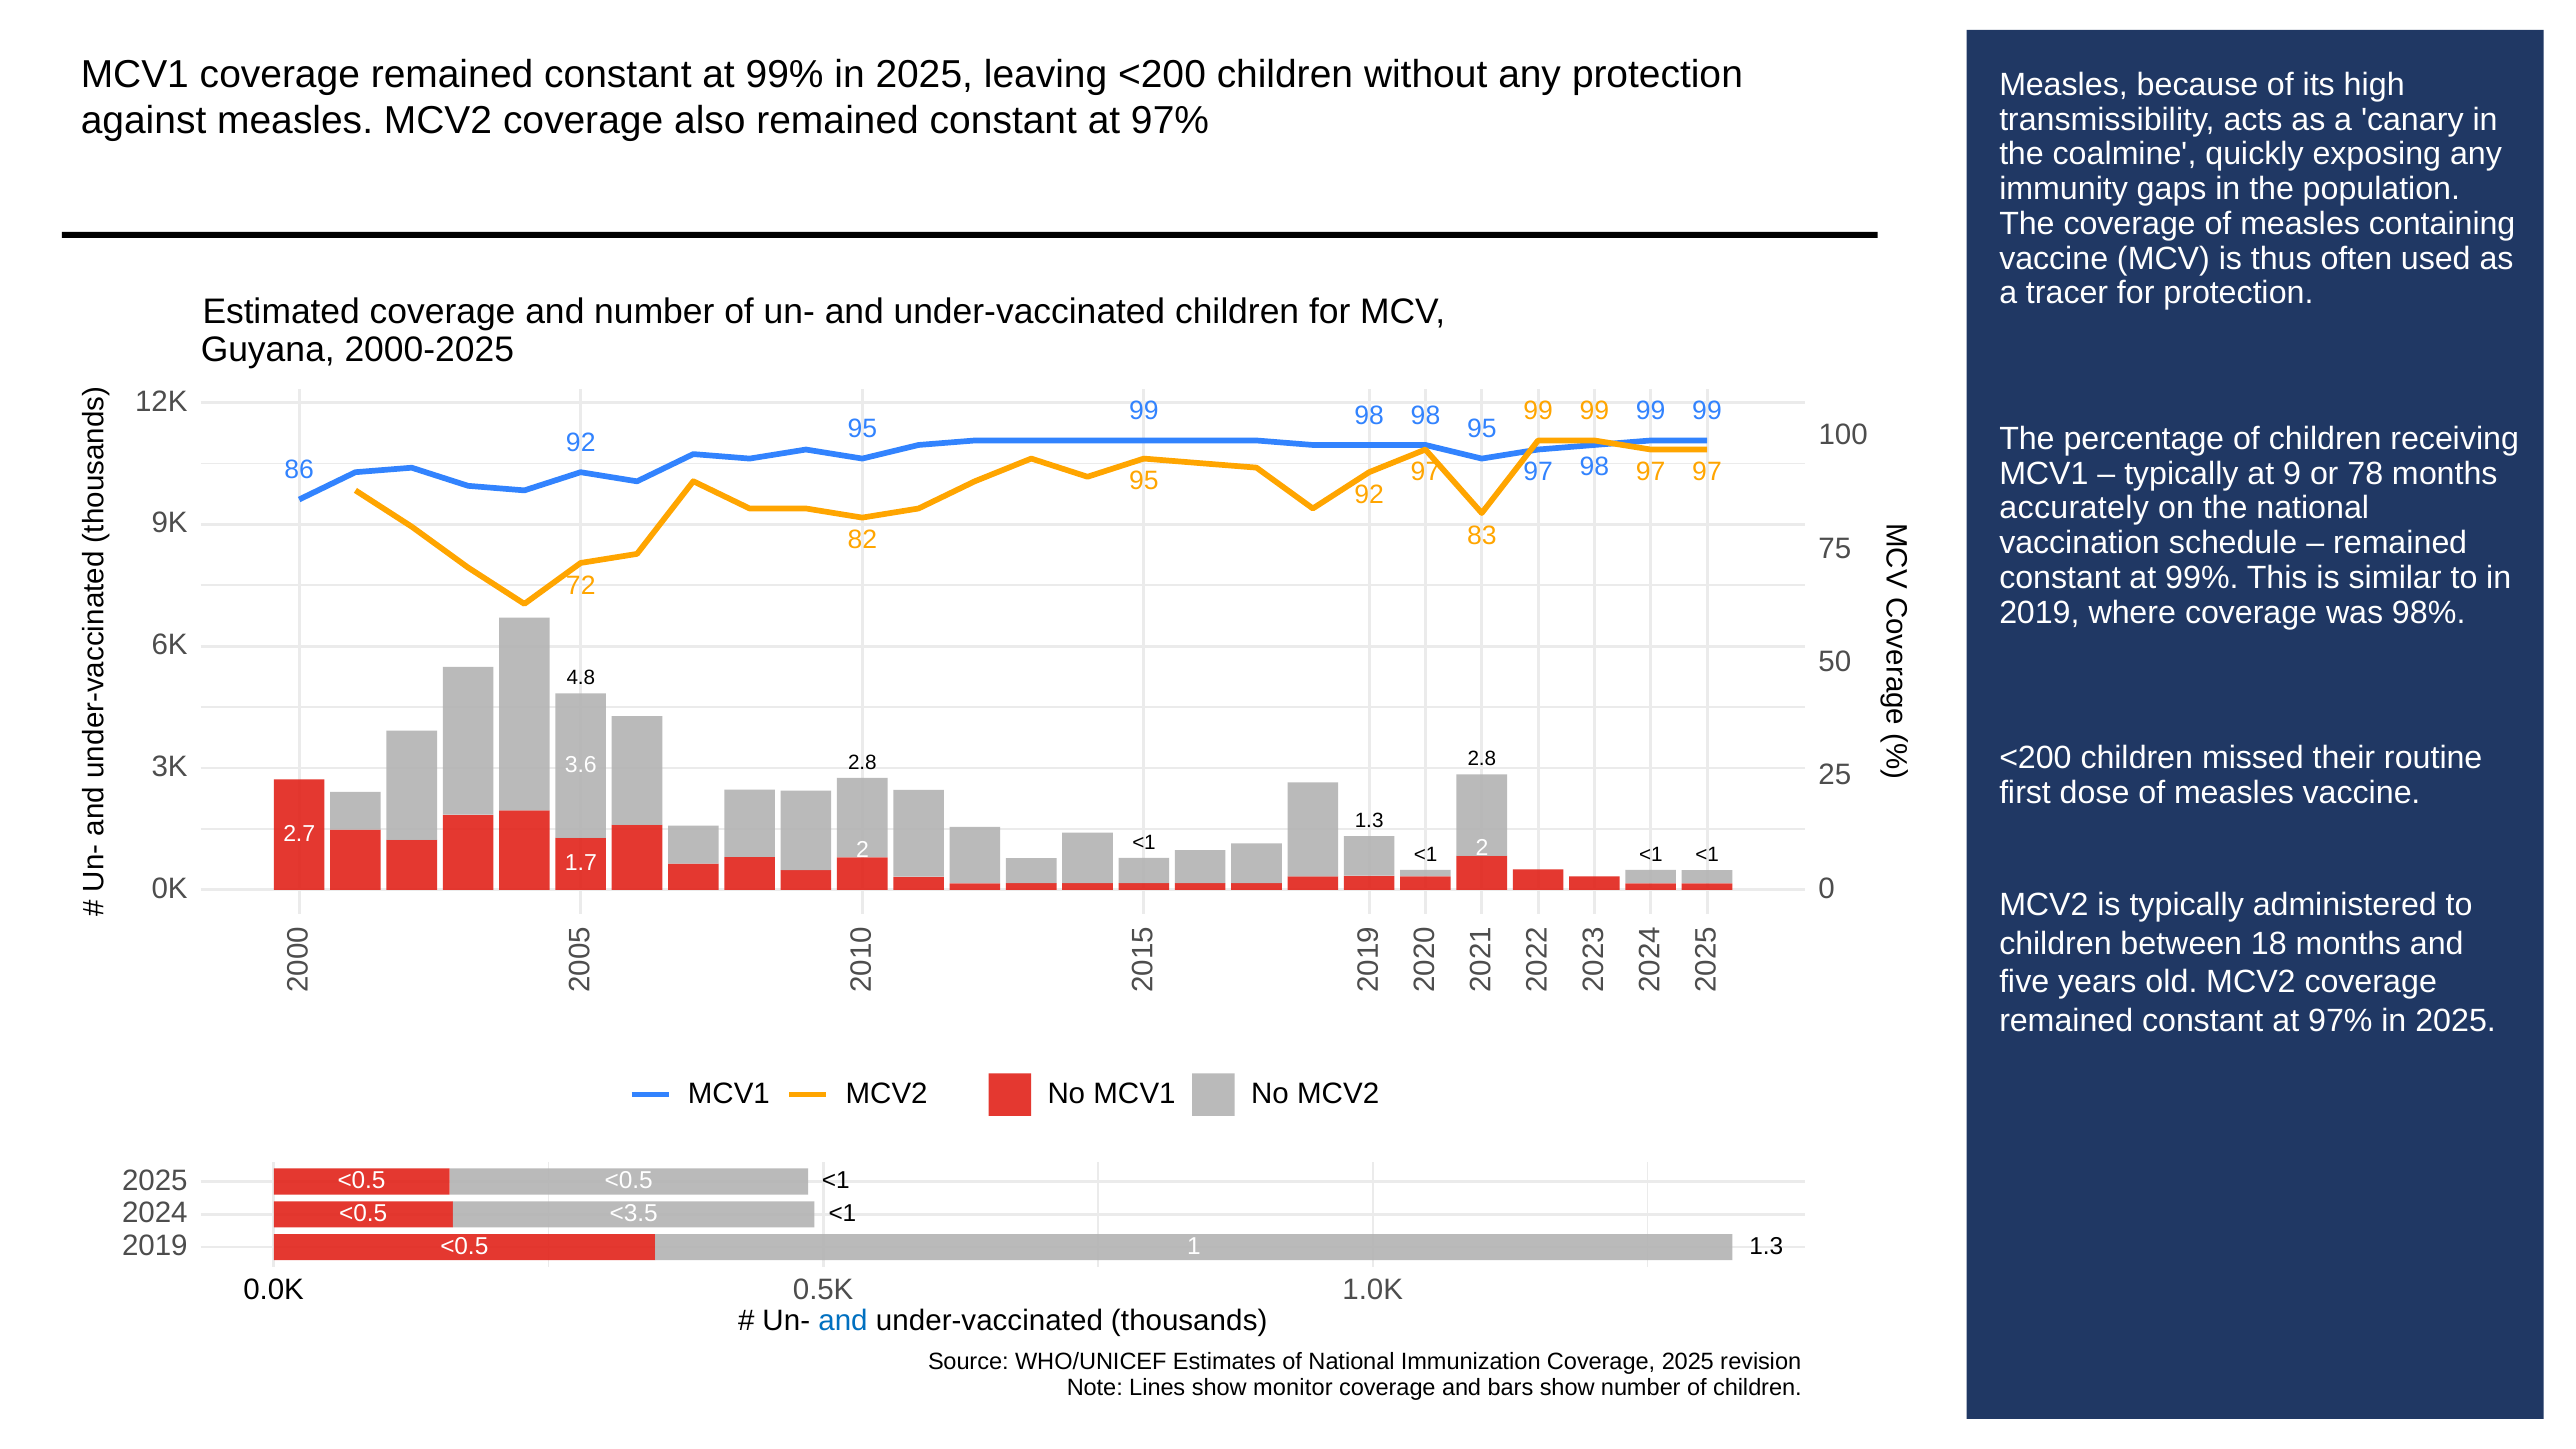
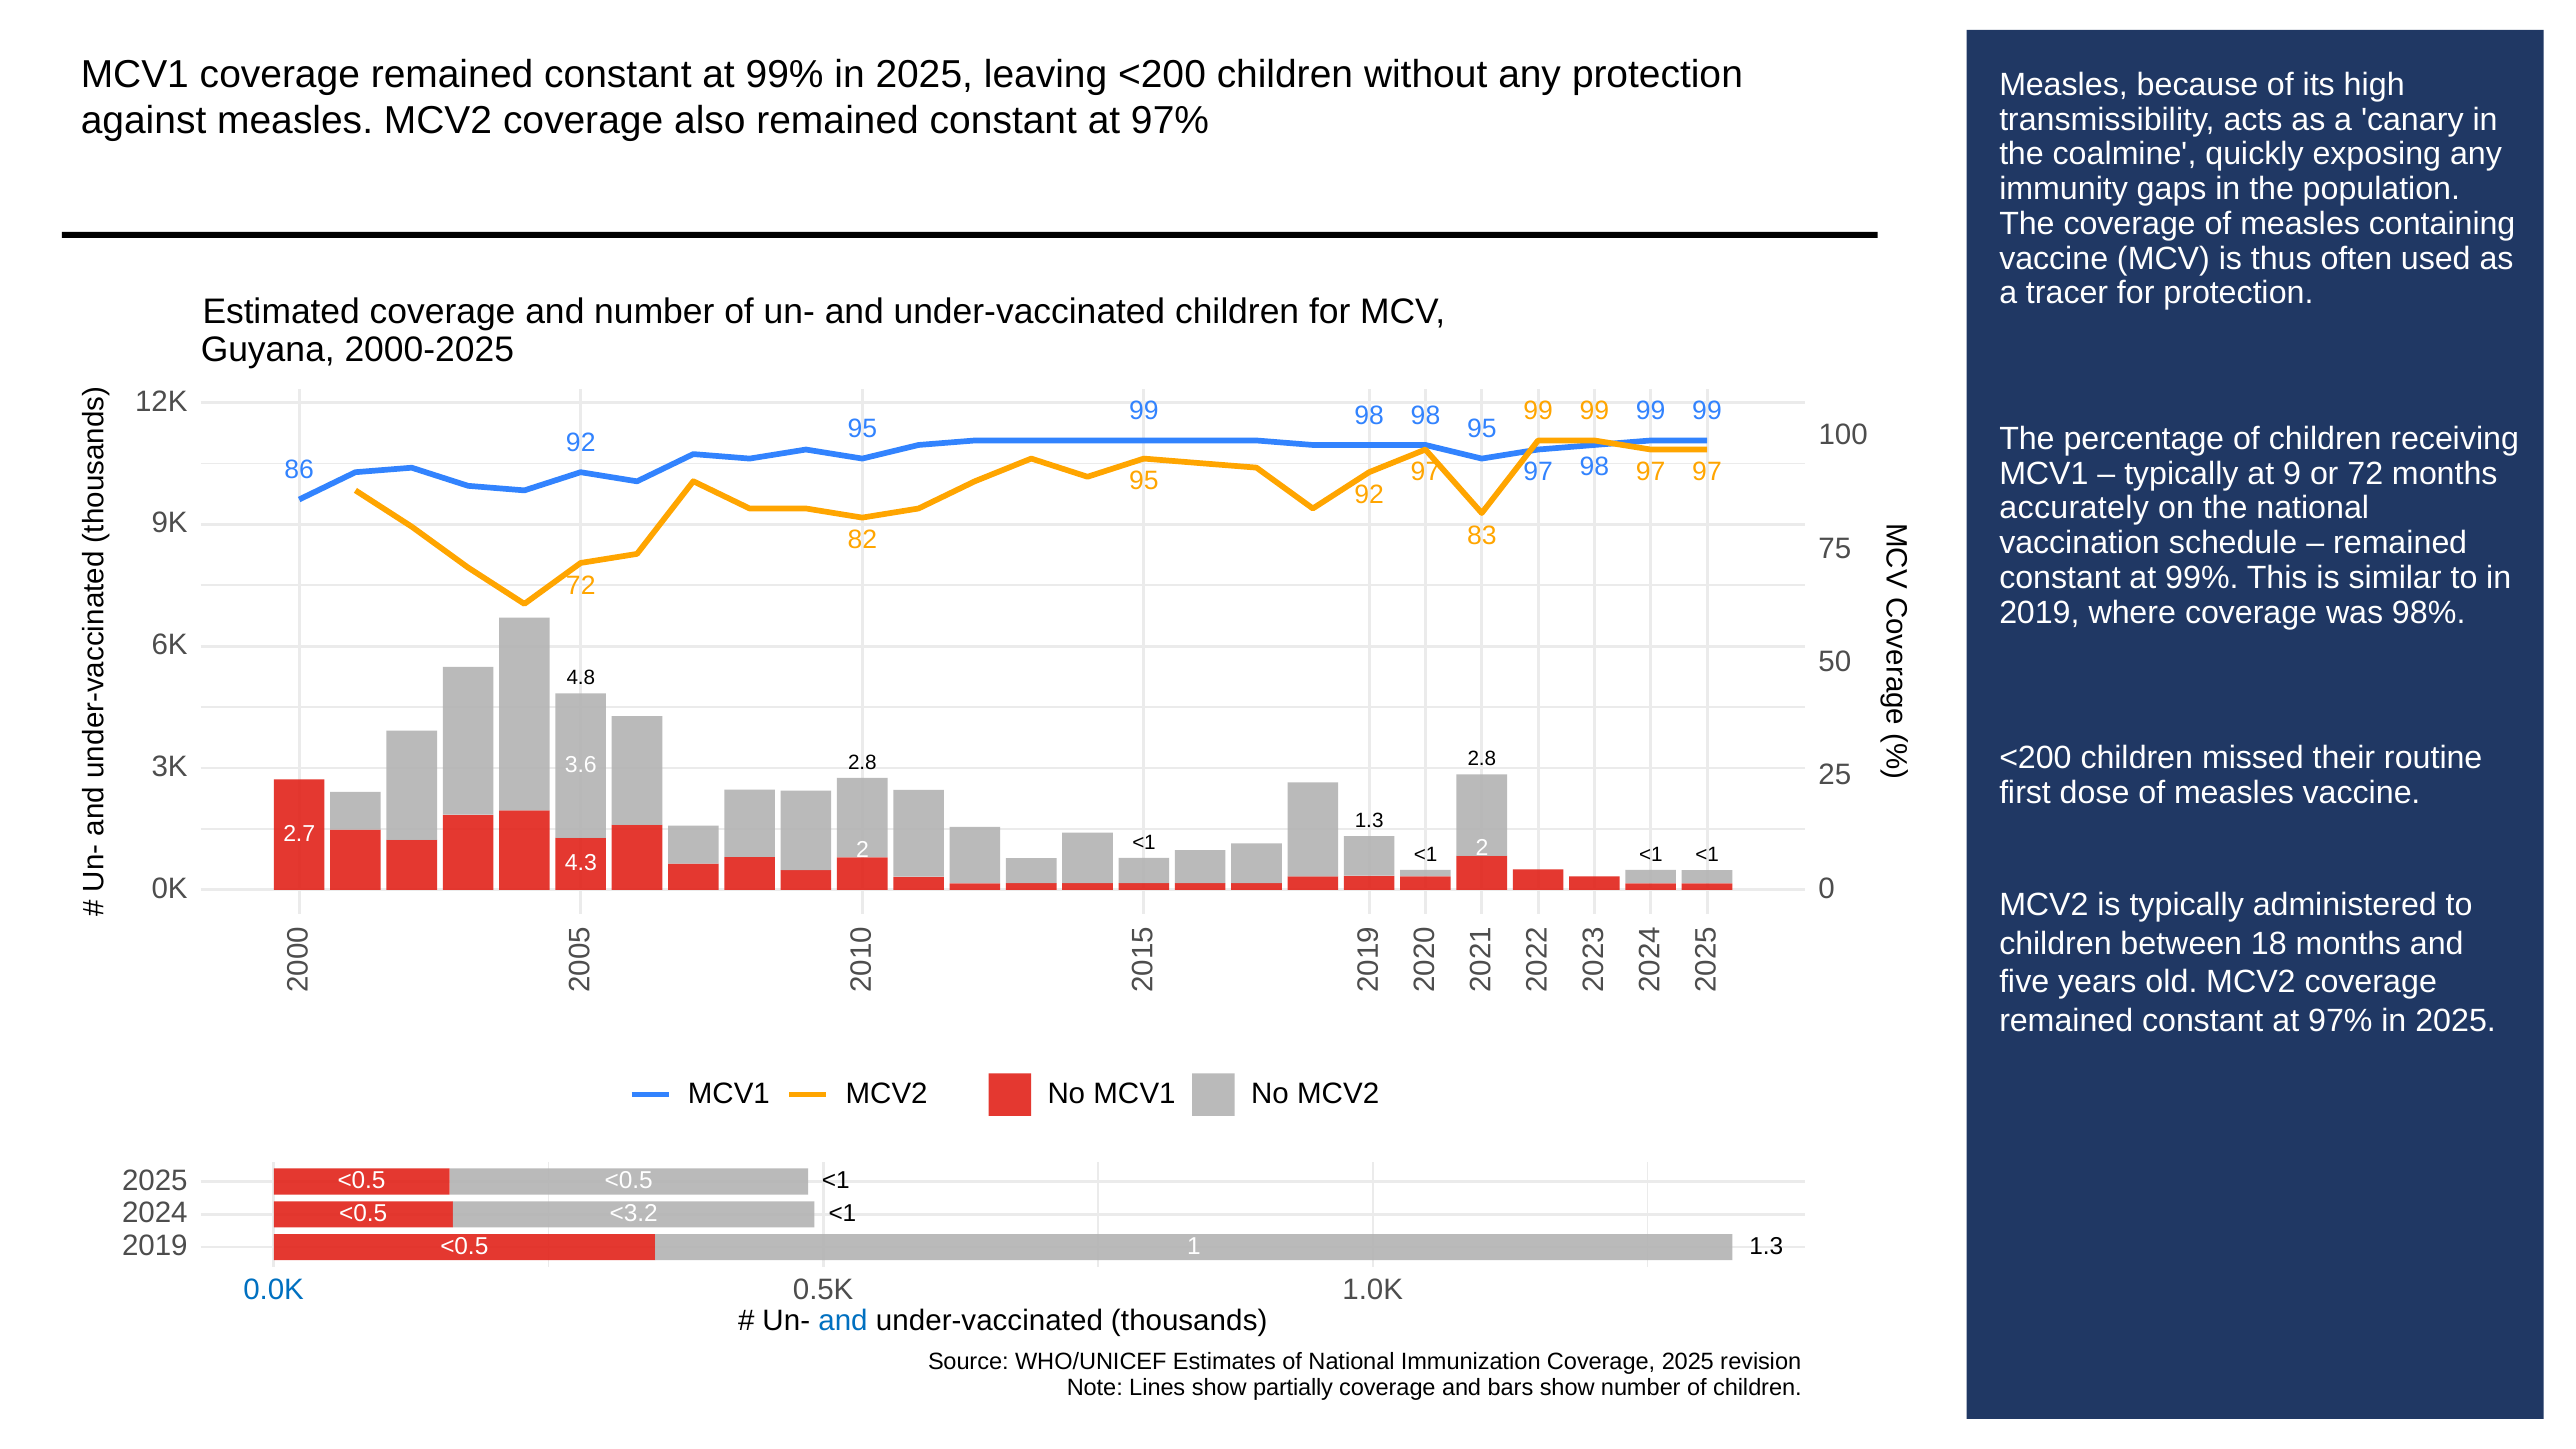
or 78: 78 -> 72
1.7: 1.7 -> 4.3
<3.5: <3.5 -> <3.2
0.0K colour: black -> blue
monitor: monitor -> partially
